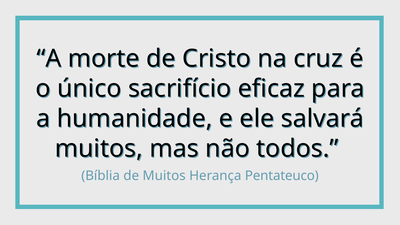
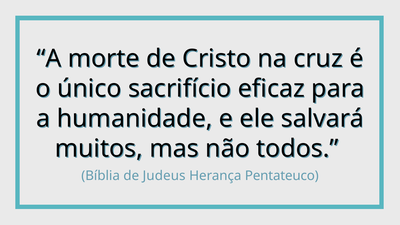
de Muitos: Muitos -> Judeus
